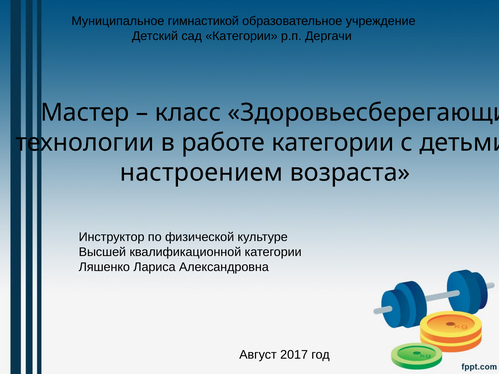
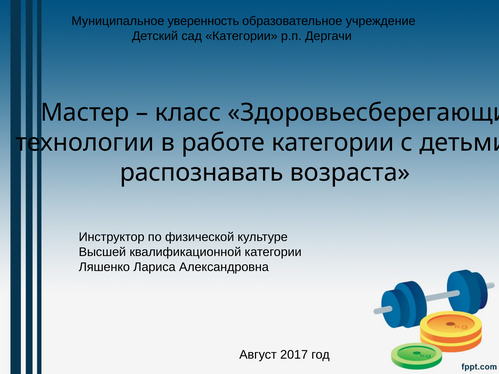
гимнастикой: гимнастикой -> уверенность
настроением: настроением -> распознавать
